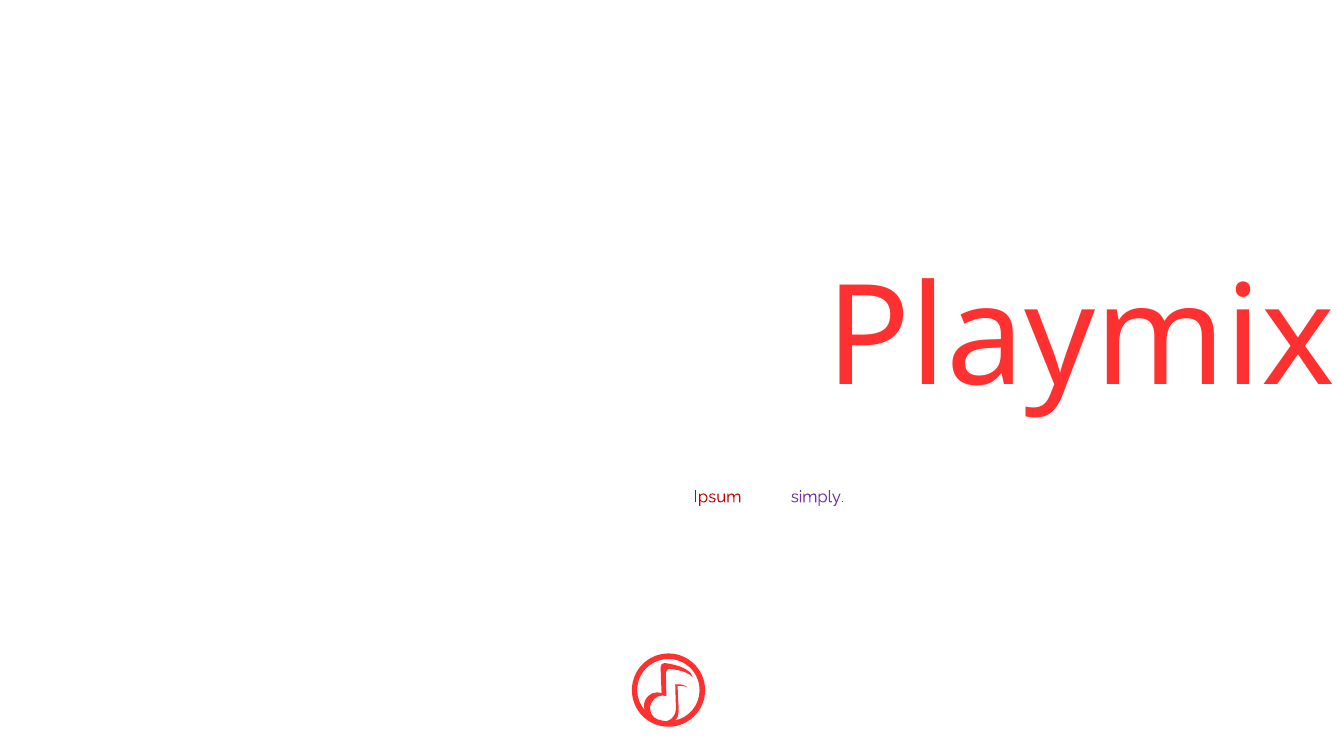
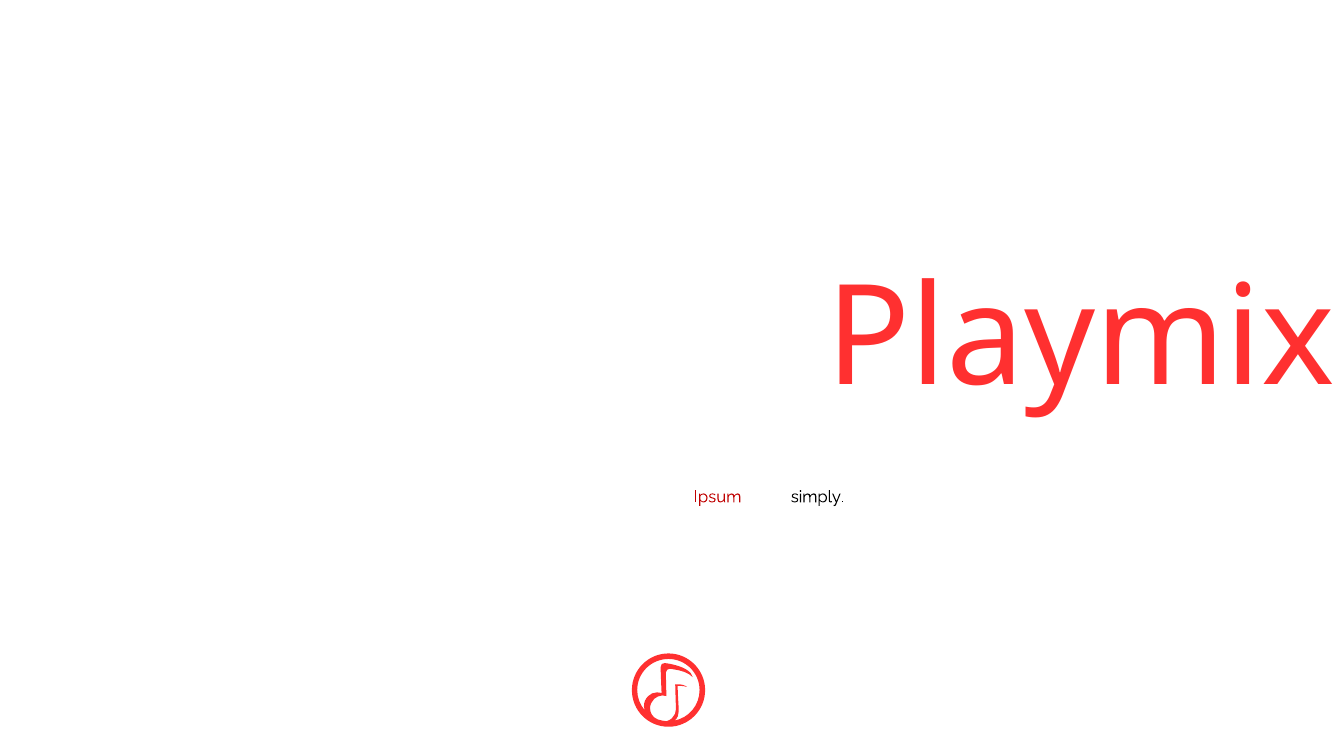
simply at (817, 497) colour: purple -> black
